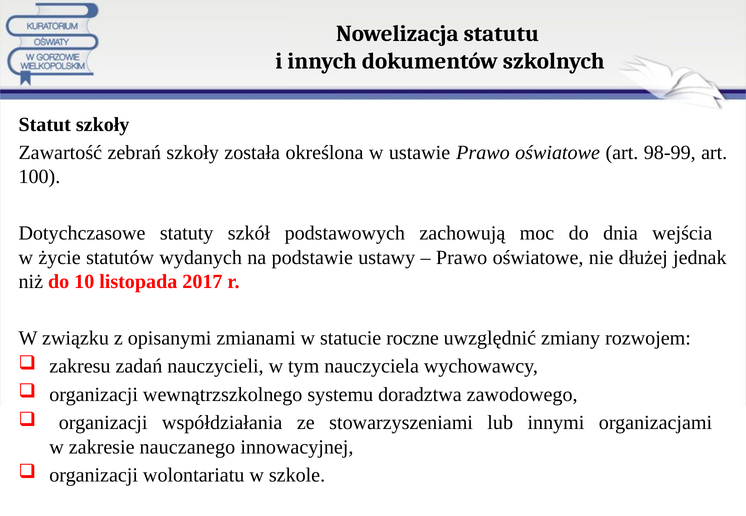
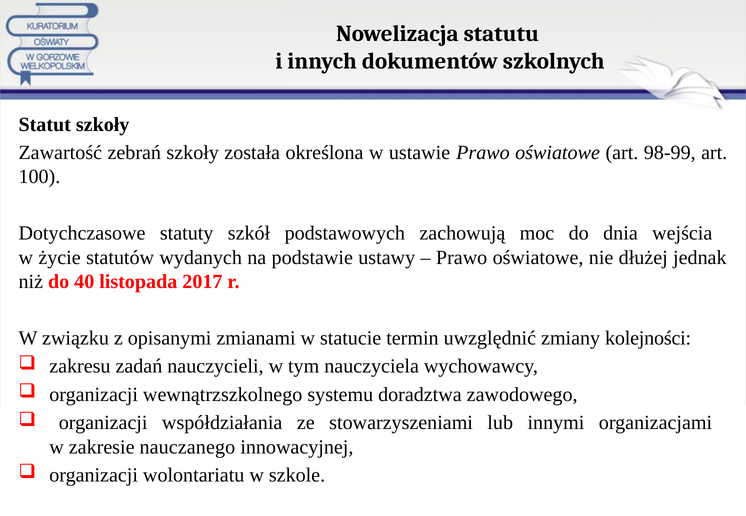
10: 10 -> 40
roczne: roczne -> termin
rozwojem: rozwojem -> kolejności
